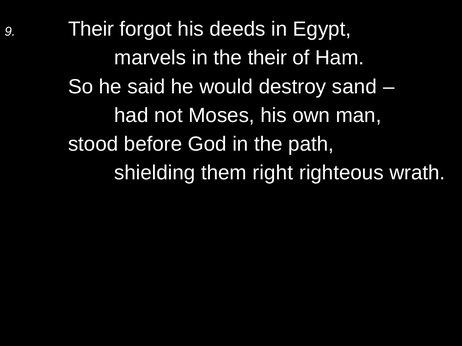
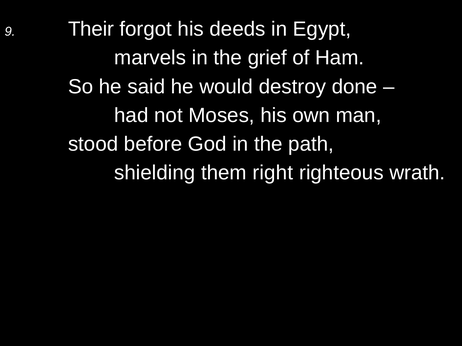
the their: their -> grief
sand: sand -> done
